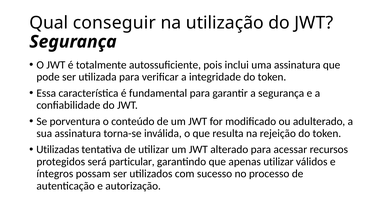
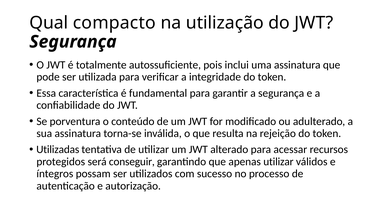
conseguir: conseguir -> compacto
particular: particular -> conseguir
